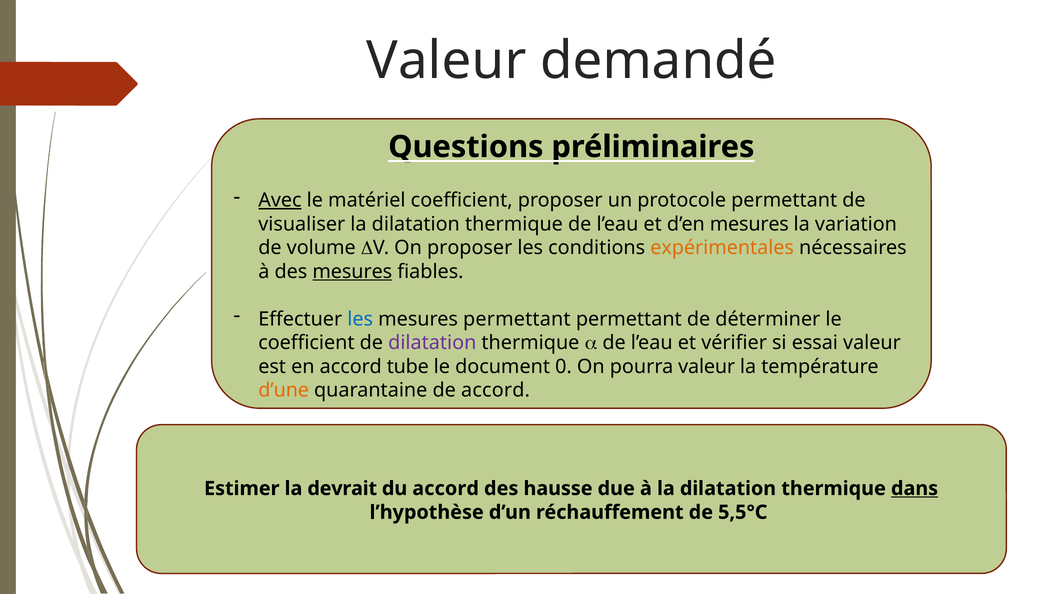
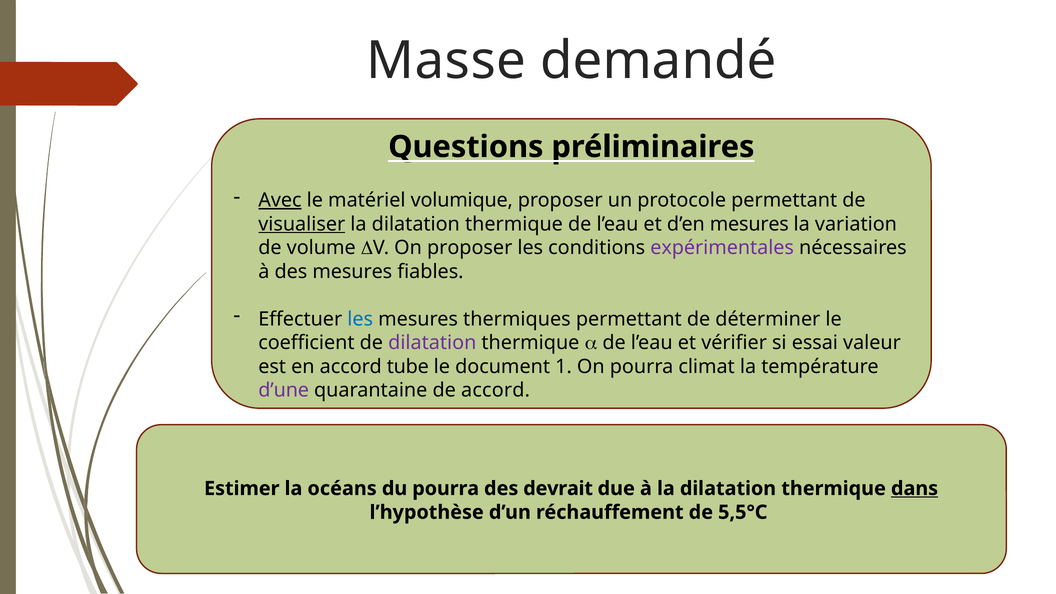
Valeur at (446, 61): Valeur -> Masse
matériel coefficient: coefficient -> volumique
visualiser underline: none -> present
expérimentales colour: orange -> purple
mesures at (352, 272) underline: present -> none
mesures permettant: permettant -> thermiques
0: 0 -> 1
pourra valeur: valeur -> climat
d’une colour: orange -> purple
devrait: devrait -> océans
du accord: accord -> pourra
hausse: hausse -> devrait
